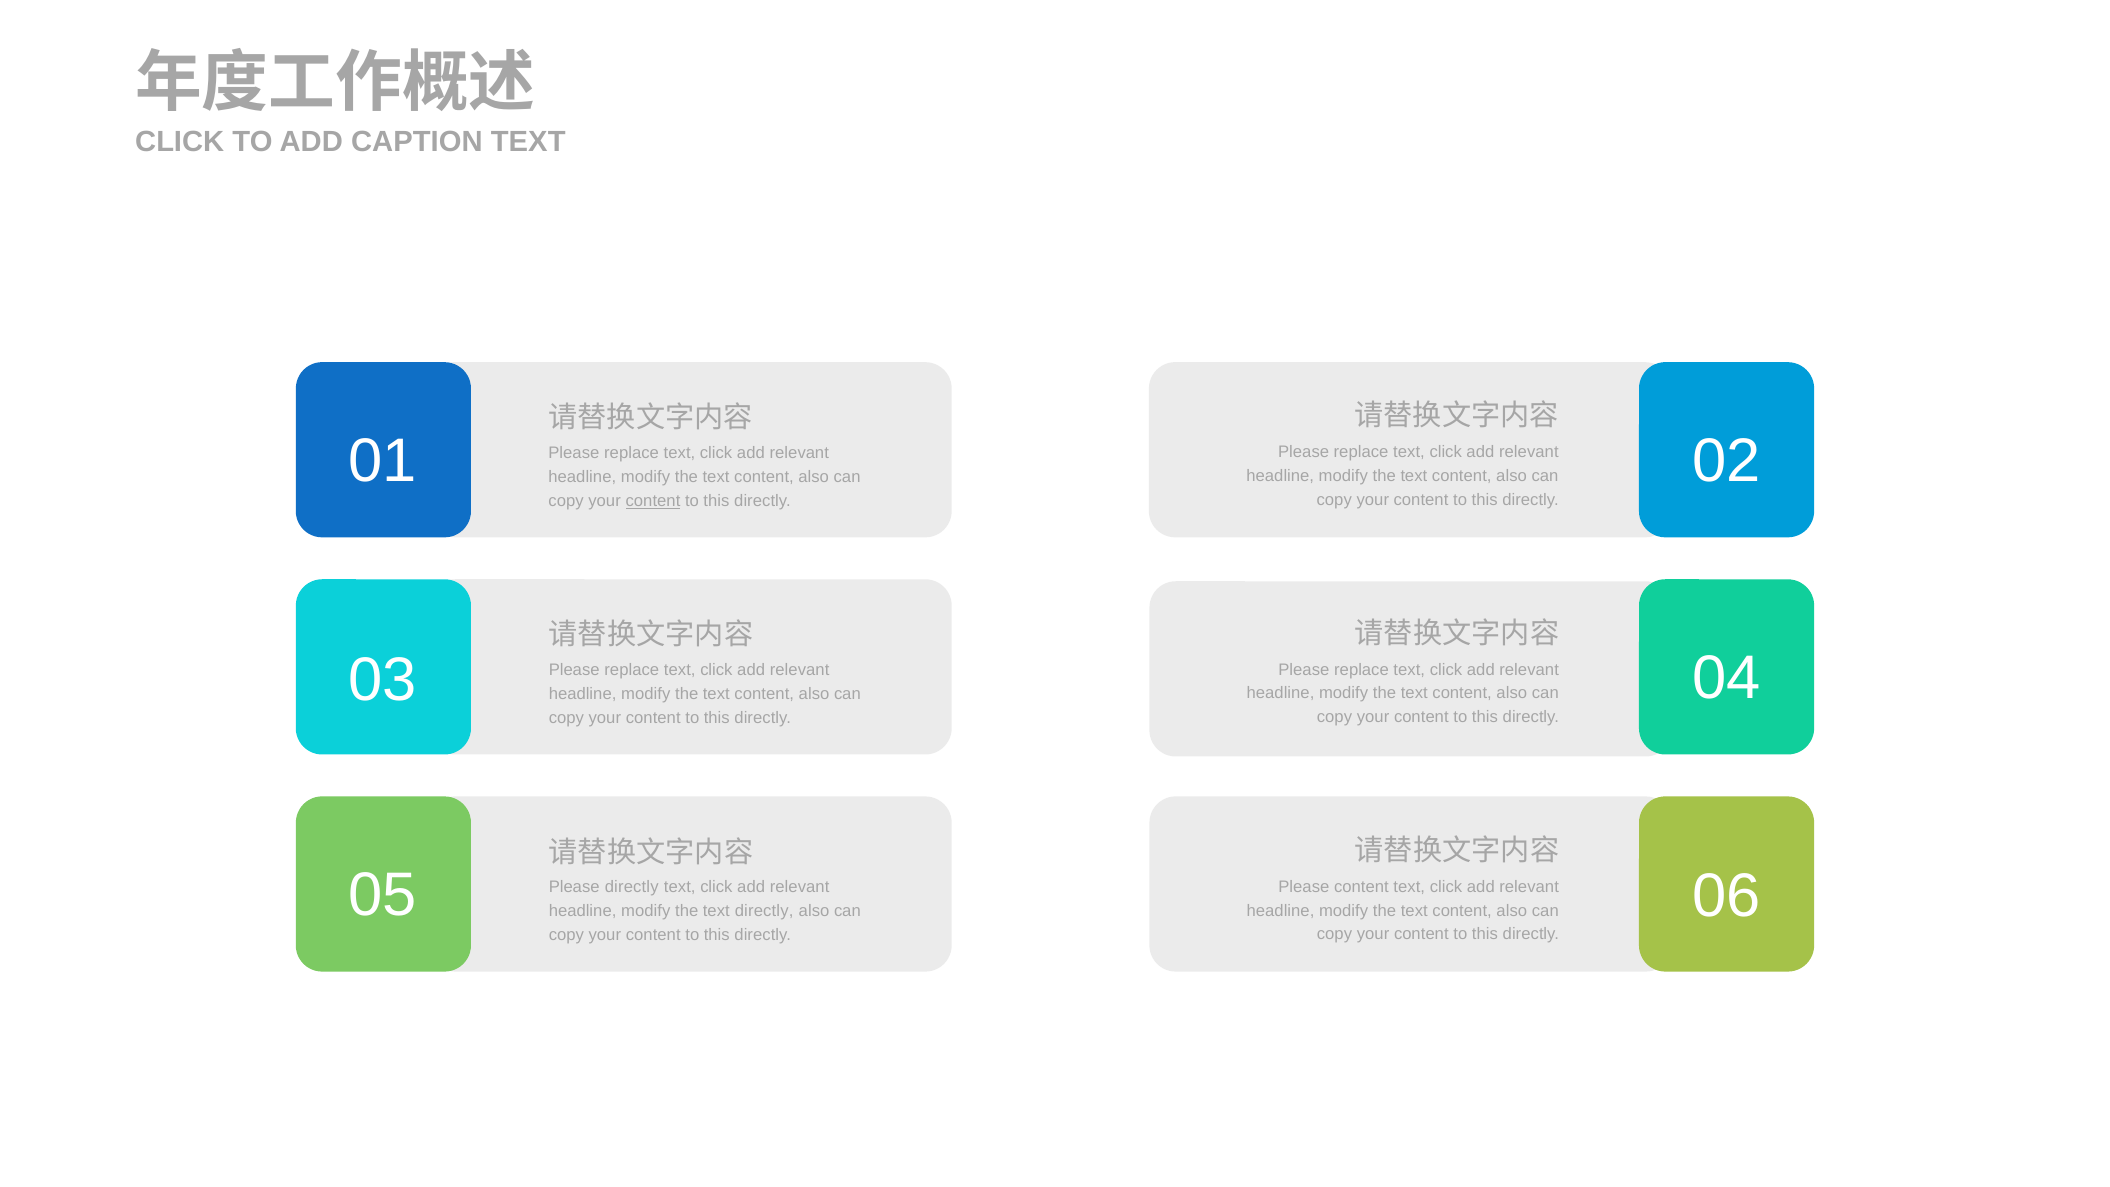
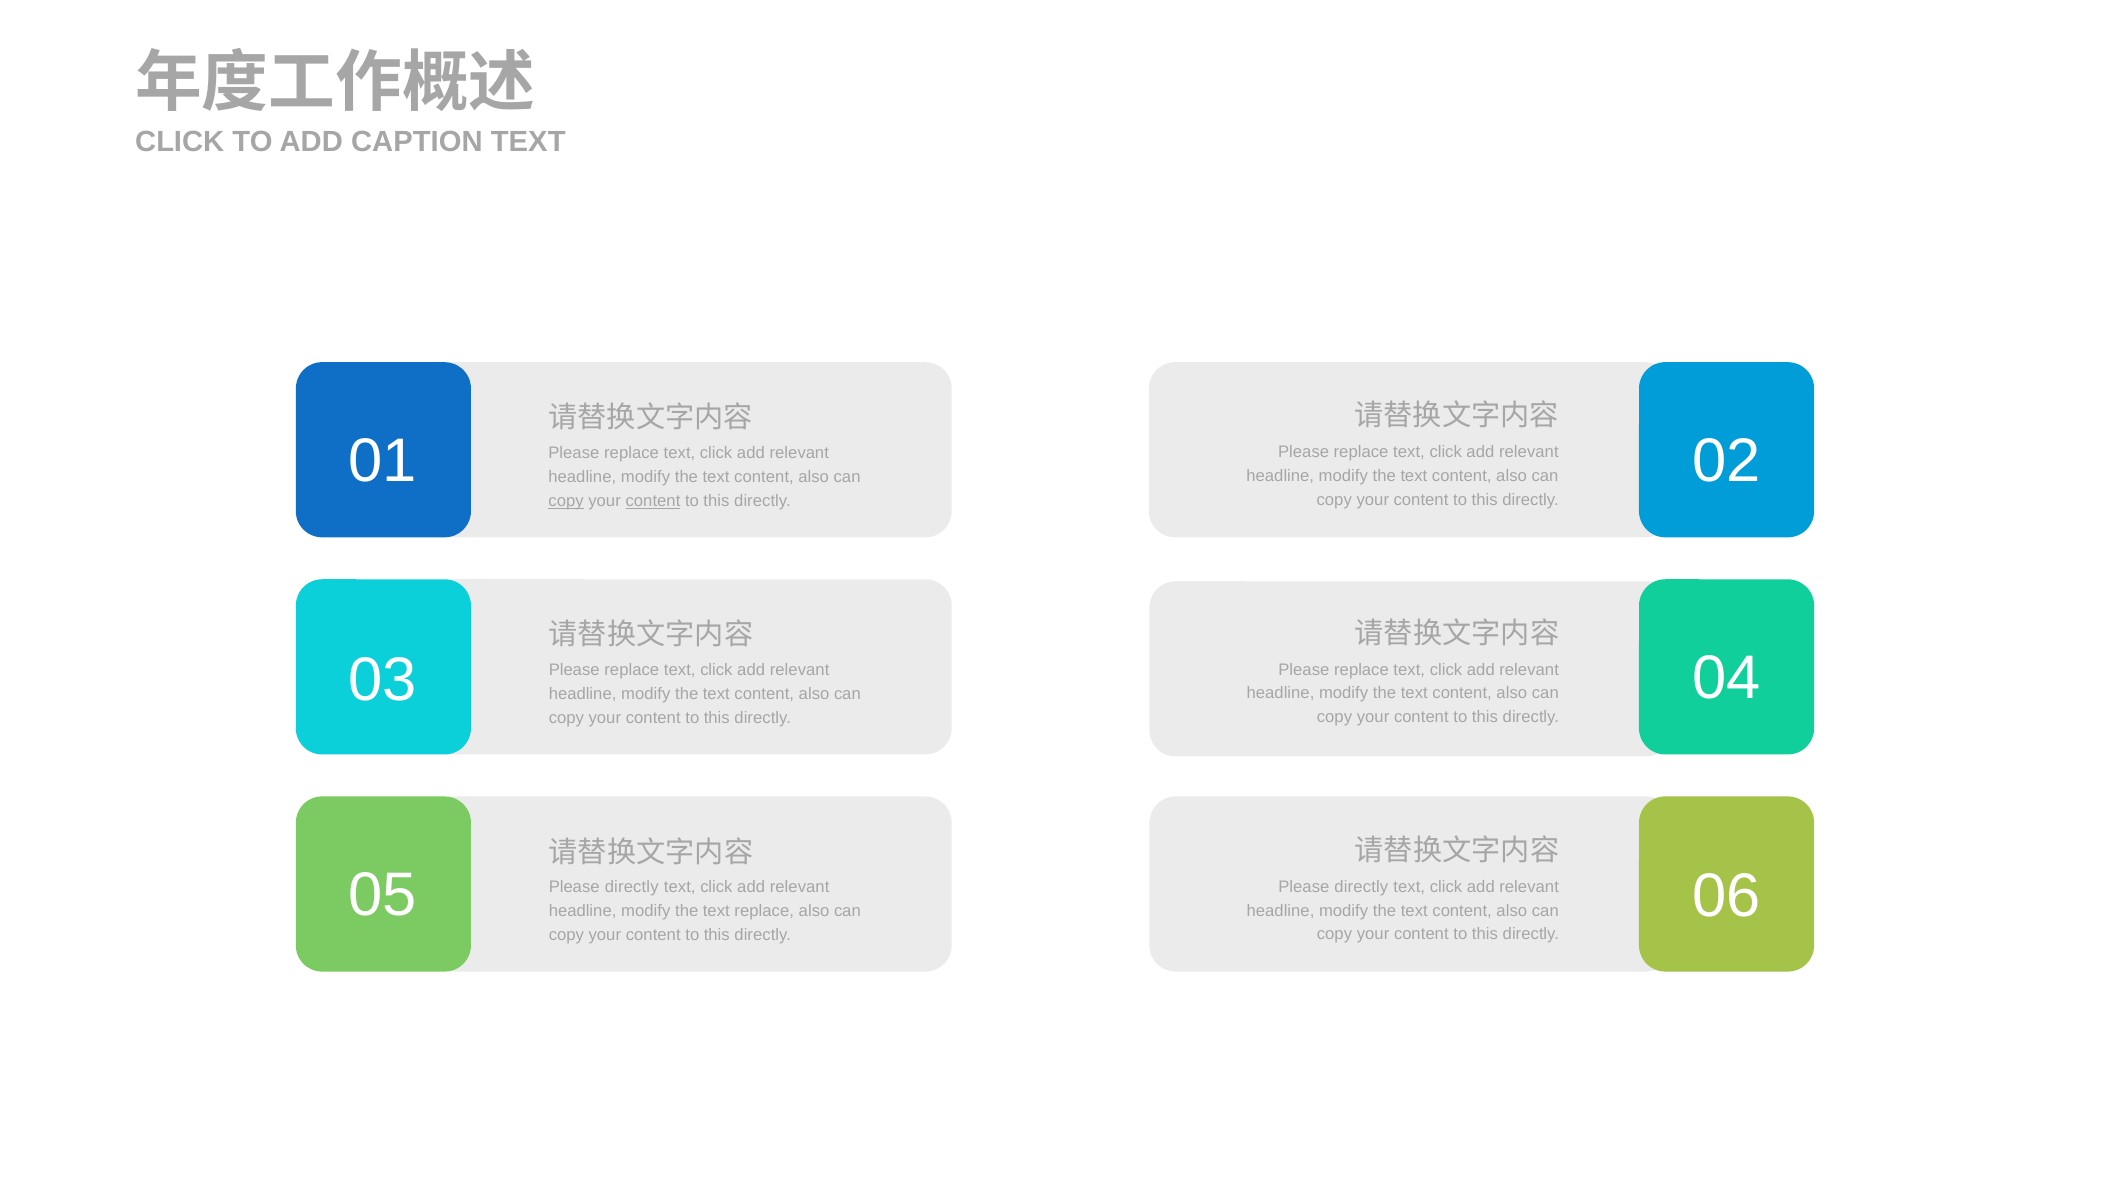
copy at (566, 501) underline: none -> present
content at (1361, 886): content -> directly
text directly: directly -> replace
